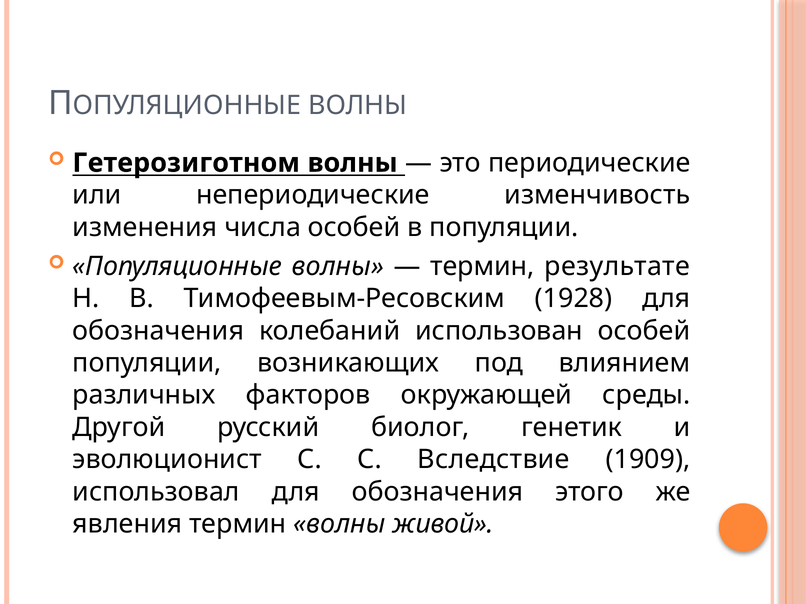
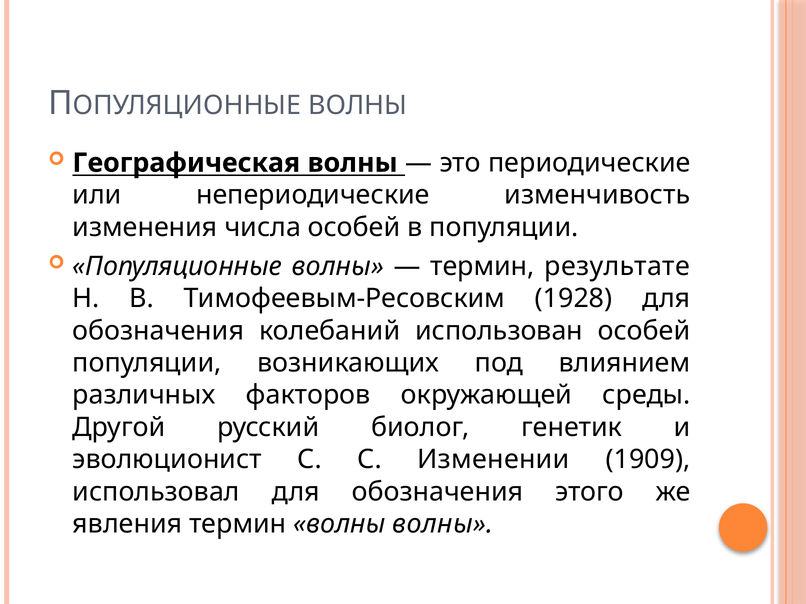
Гетерозиготном: Гетерозиготном -> Географическая
Вследствие: Вследствие -> Изменении
волны живой: живой -> волны
